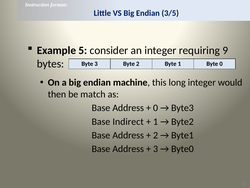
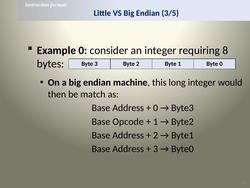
Example 5: 5 -> 0
9: 9 -> 8
Indirect: Indirect -> Opcode
